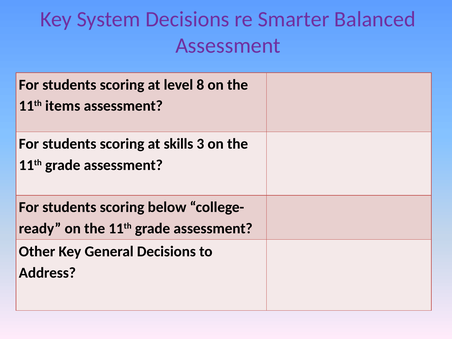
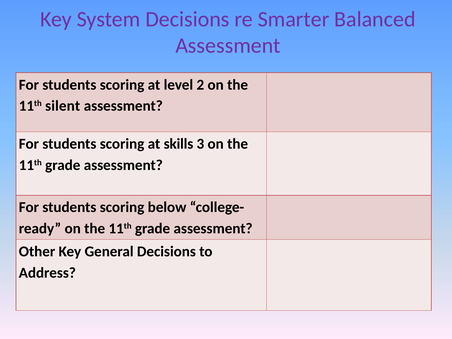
8: 8 -> 2
items: items -> silent
